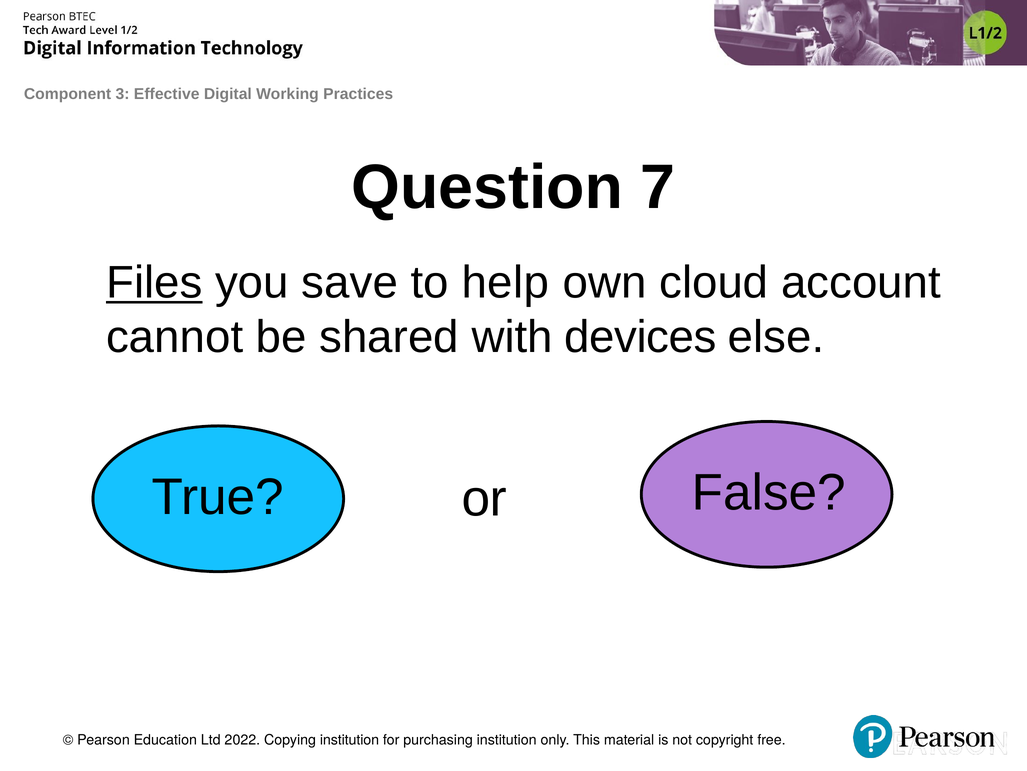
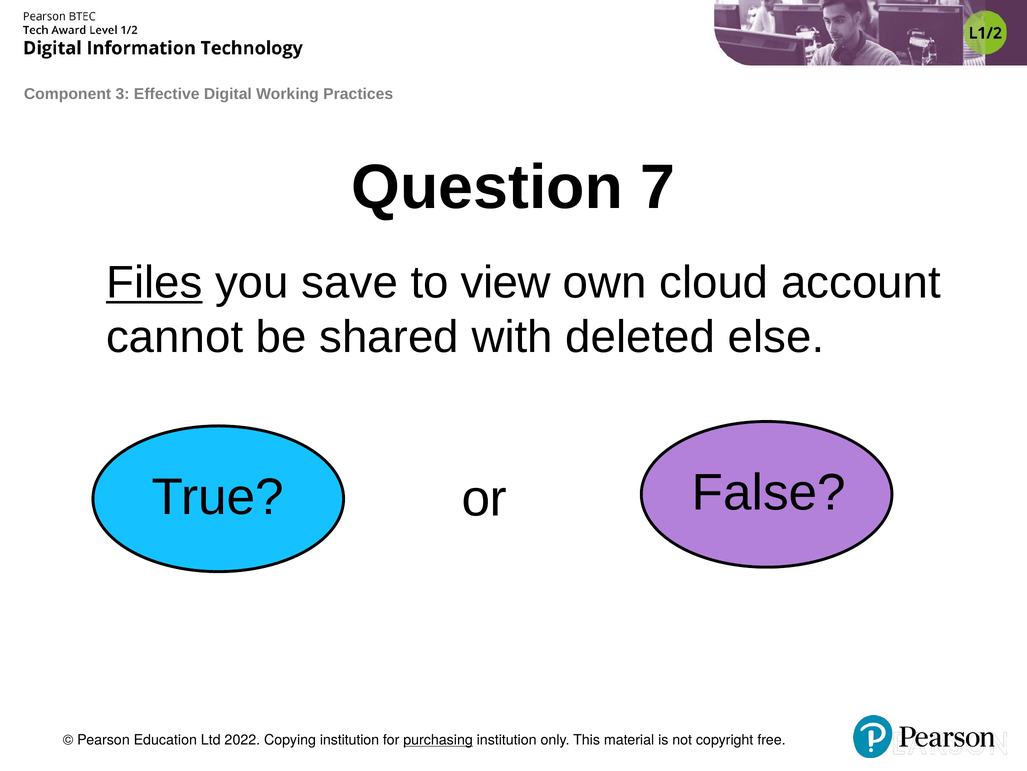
help: help -> view
devices: devices -> deleted
purchasing underline: none -> present
